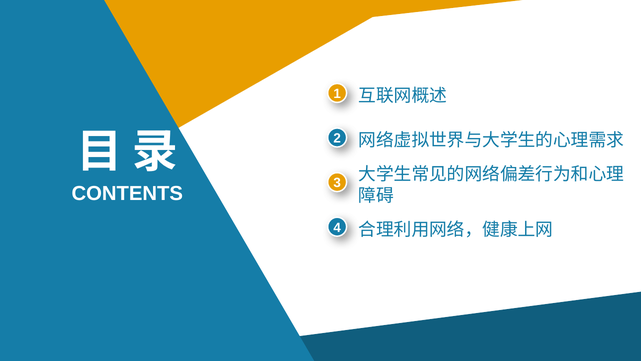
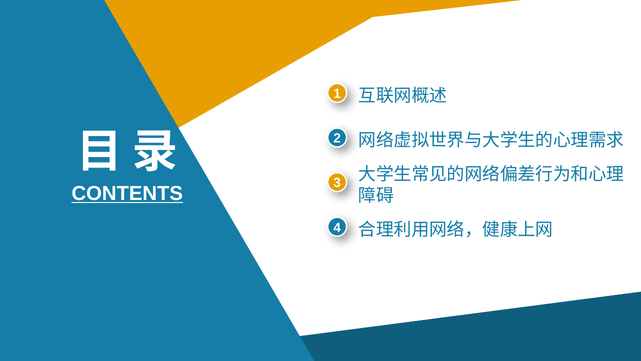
CONTENTS underline: none -> present
